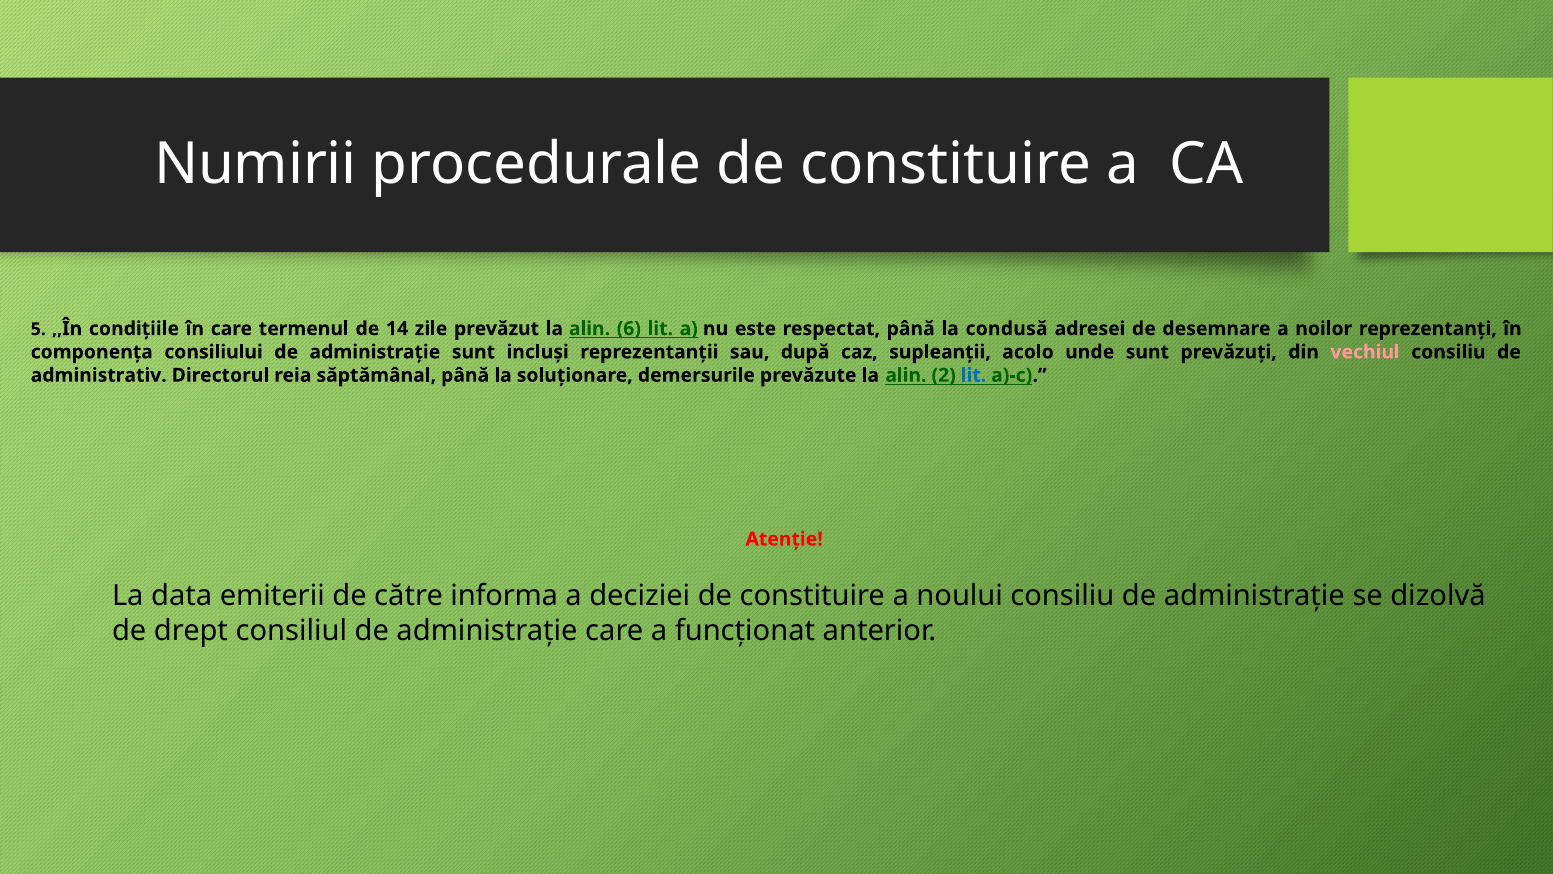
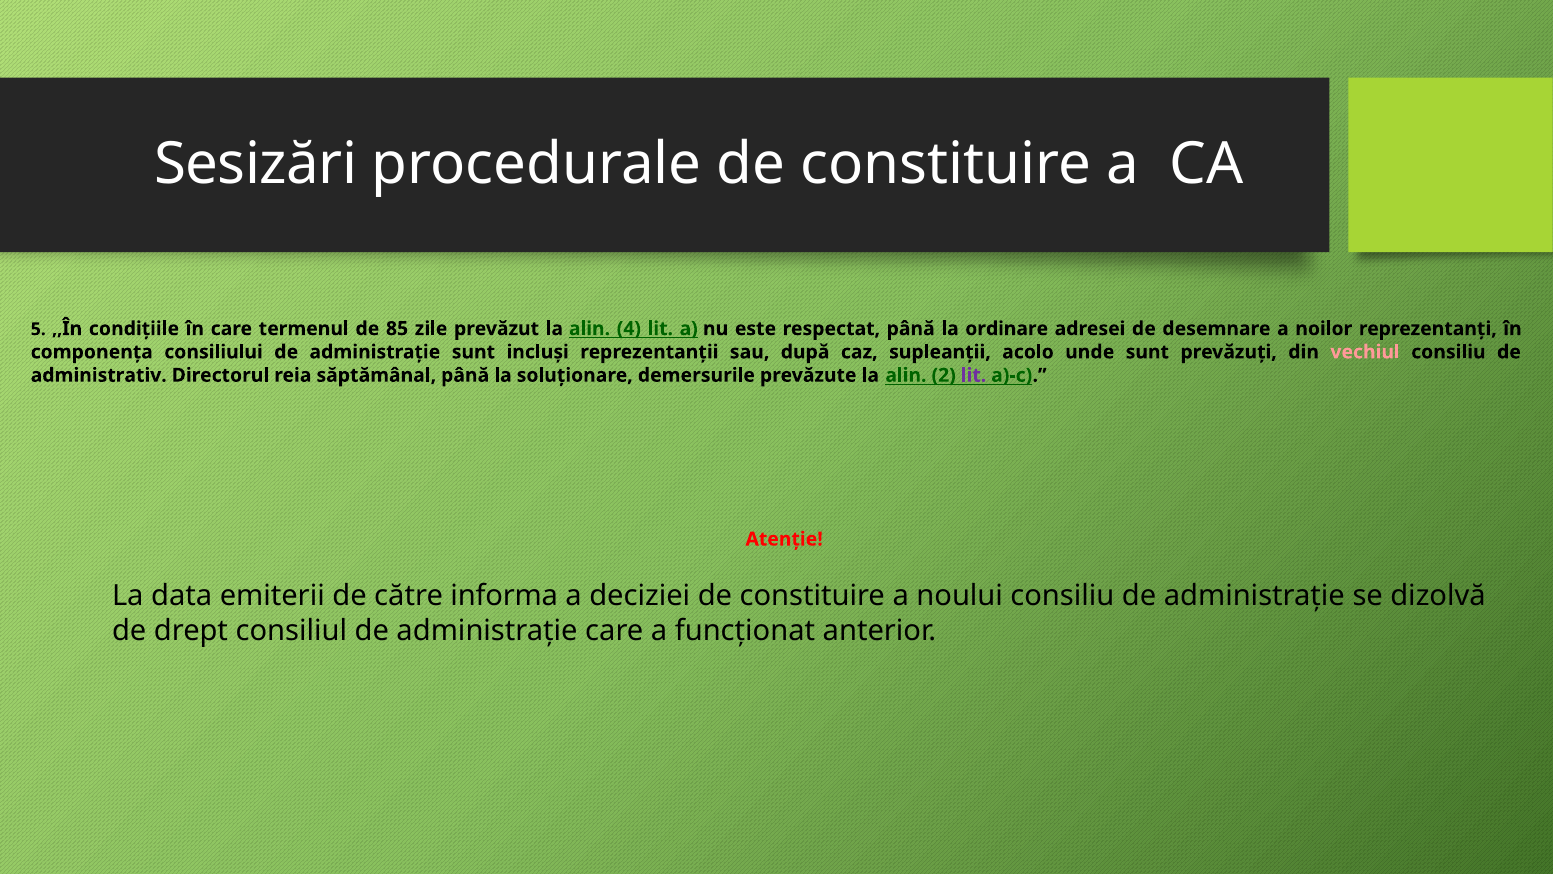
Numirii: Numirii -> Sesizări
14: 14 -> 85
6: 6 -> 4
condusă: condusă -> ordinare
lit at (974, 375) colour: blue -> purple
